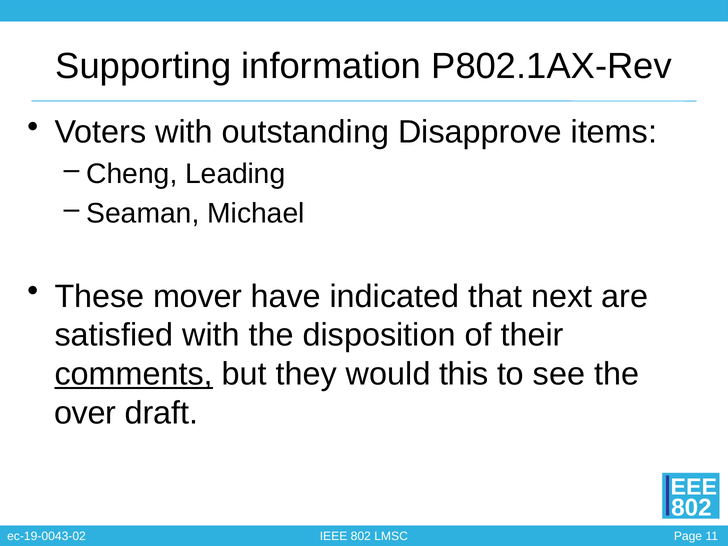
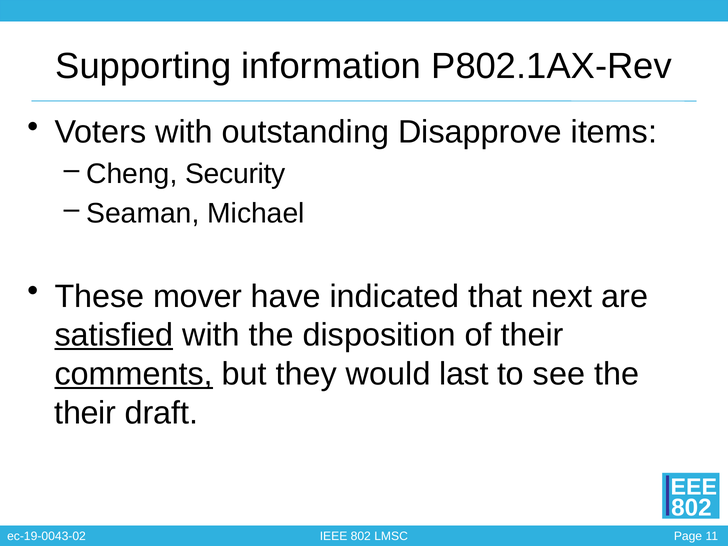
Leading: Leading -> Security
satisfied underline: none -> present
this: this -> last
over at (85, 413): over -> their
